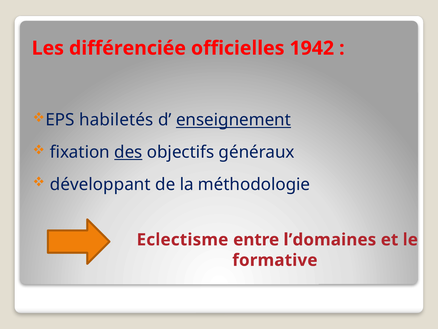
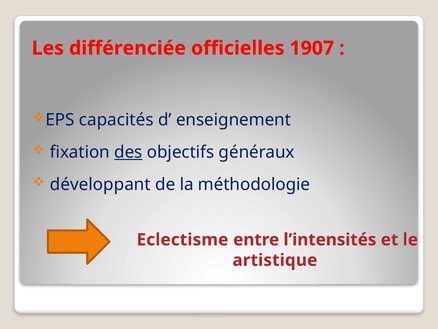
1942: 1942 -> 1907
habiletés: habiletés -> capacités
enseignement underline: present -> none
l’domaines: l’domaines -> l’intensités
formative: formative -> artistique
